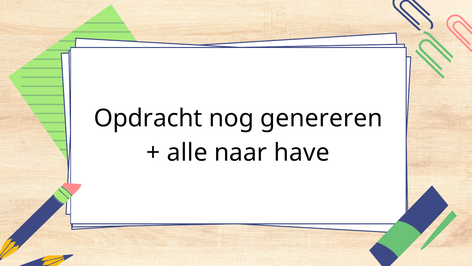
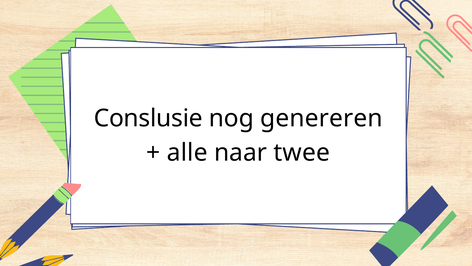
Opdracht: Opdracht -> Conslusie
have: have -> twee
